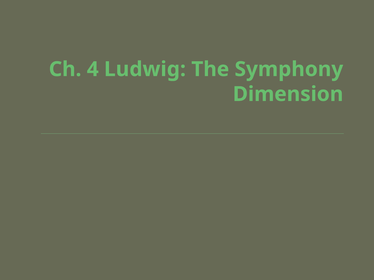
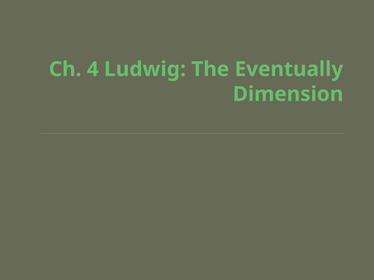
Symphony: Symphony -> Eventually
